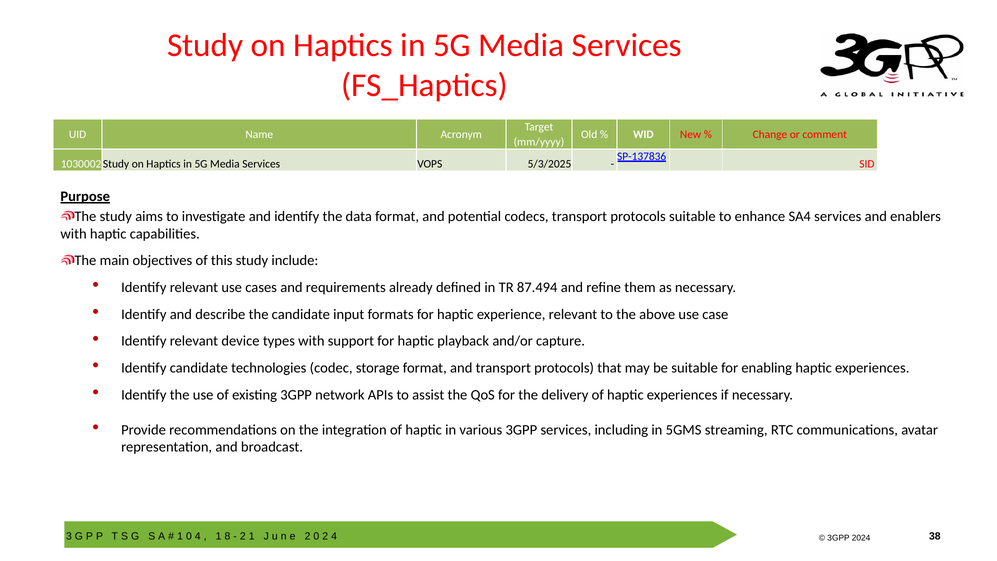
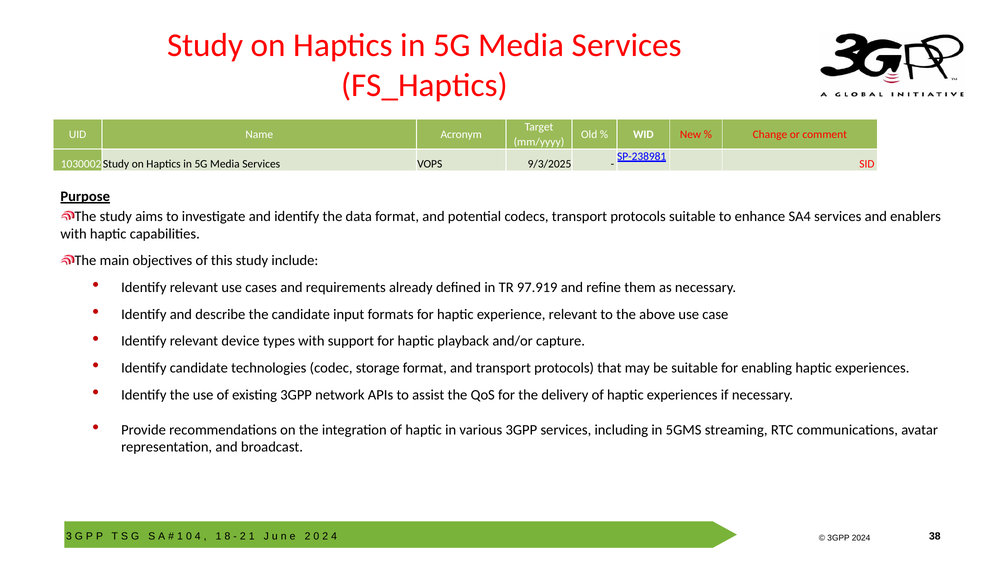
SP-137836: SP-137836 -> SP-238981
5/3/2025: 5/3/2025 -> 9/3/2025
87.494: 87.494 -> 97.919
